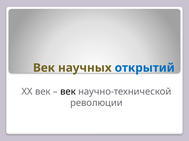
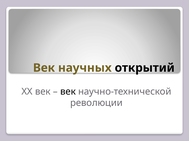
открытий colour: blue -> black
